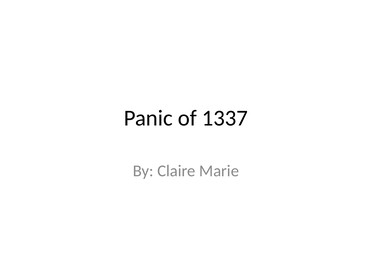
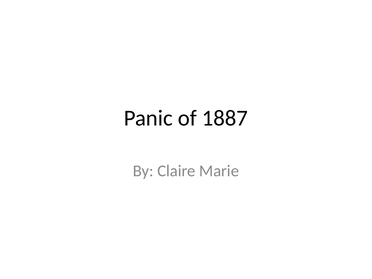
1337: 1337 -> 1887
